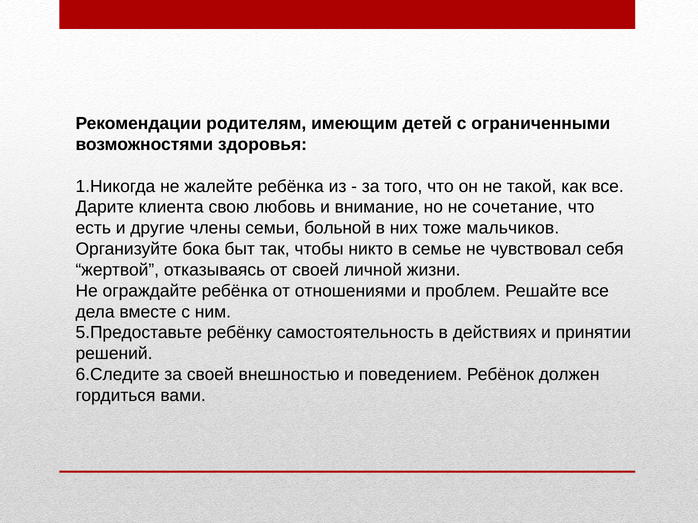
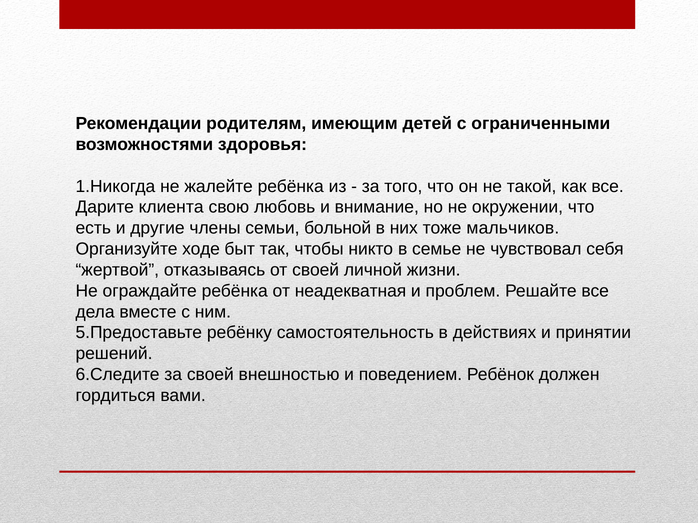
сочетание: сочетание -> окружении
бока: бока -> ходе
отношениями: отношениями -> неадекватная
